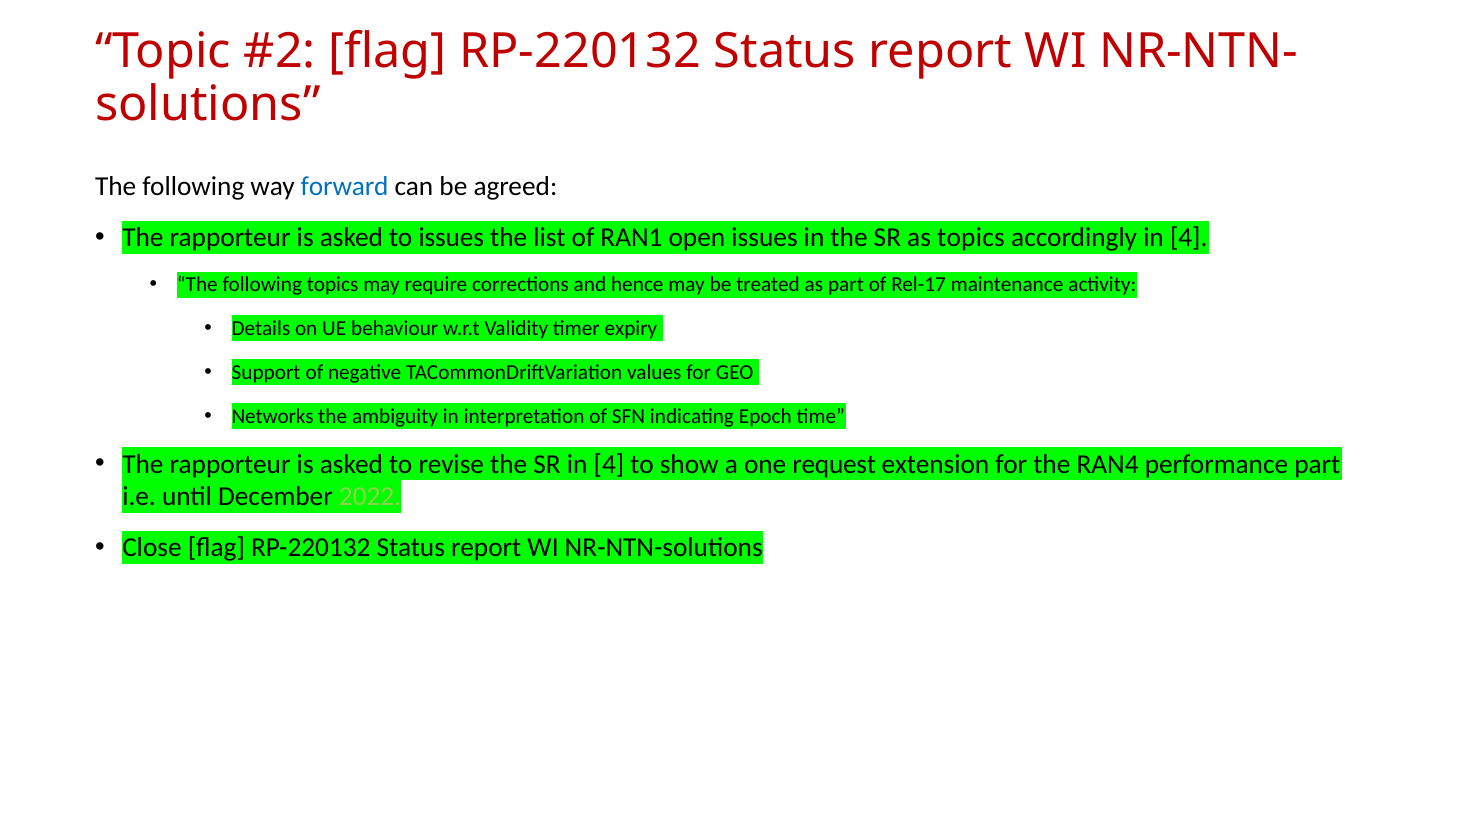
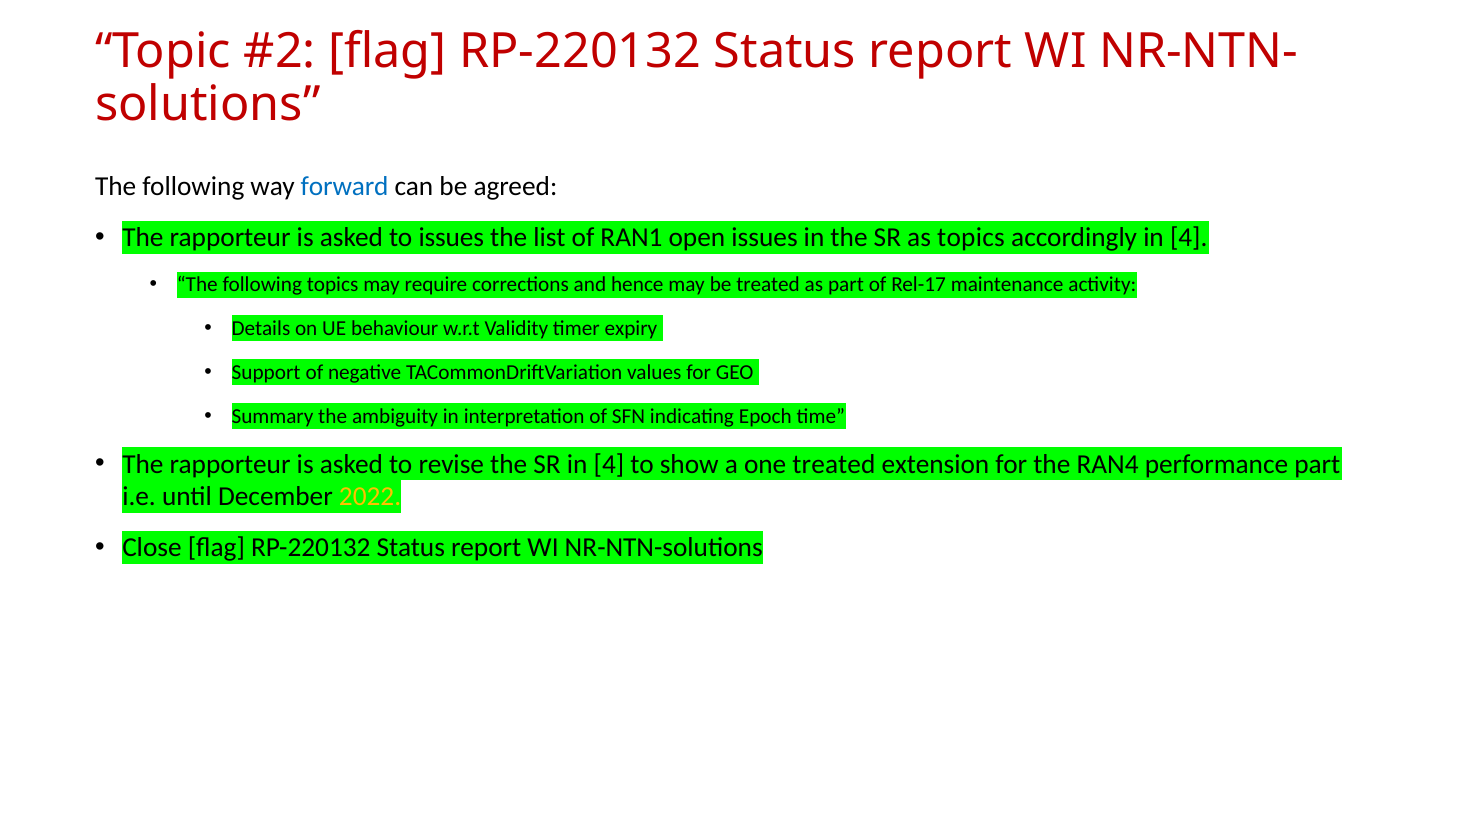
Networks: Networks -> Summary
one request: request -> treated
2022 colour: light green -> yellow
